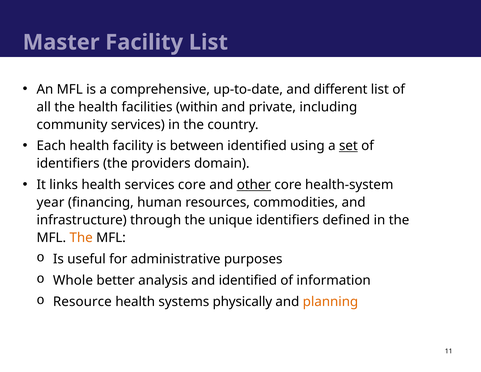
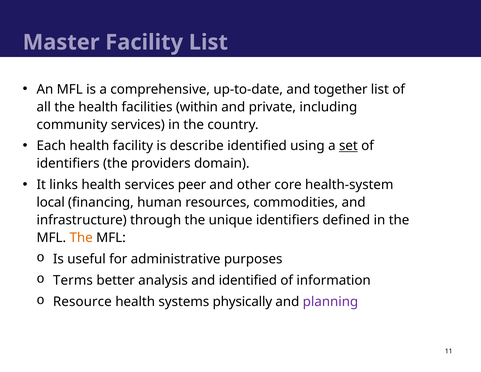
different: different -> together
between: between -> describe
services core: core -> peer
other underline: present -> none
year: year -> local
Whole: Whole -> Terms
planning colour: orange -> purple
